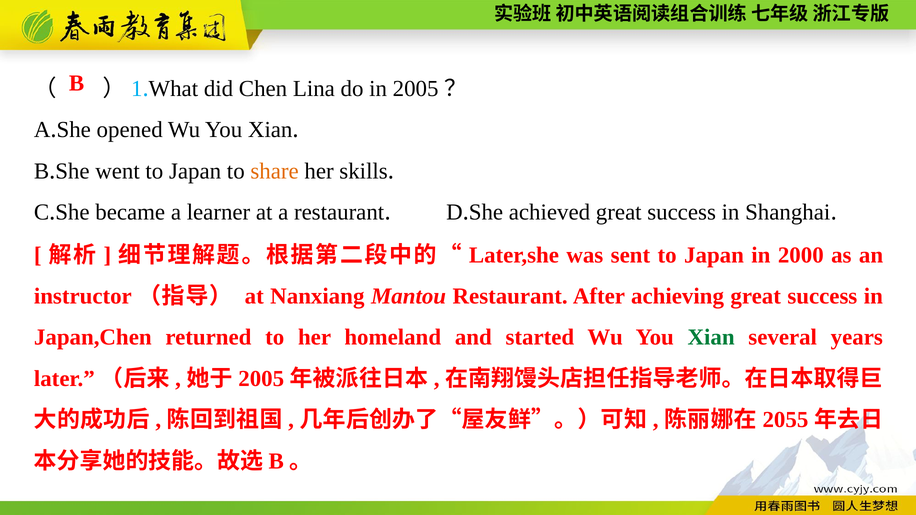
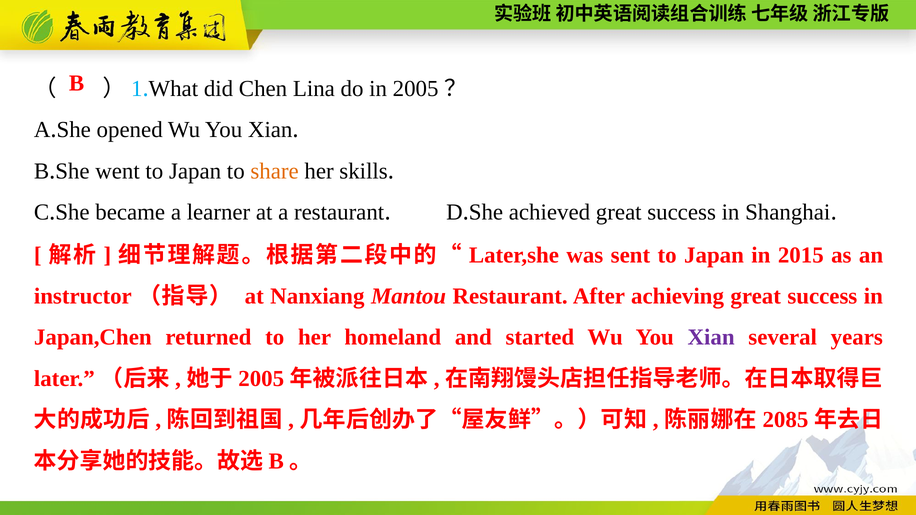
2000: 2000 -> 2015
Xian at (711, 338) colour: green -> purple
2055: 2055 -> 2085
